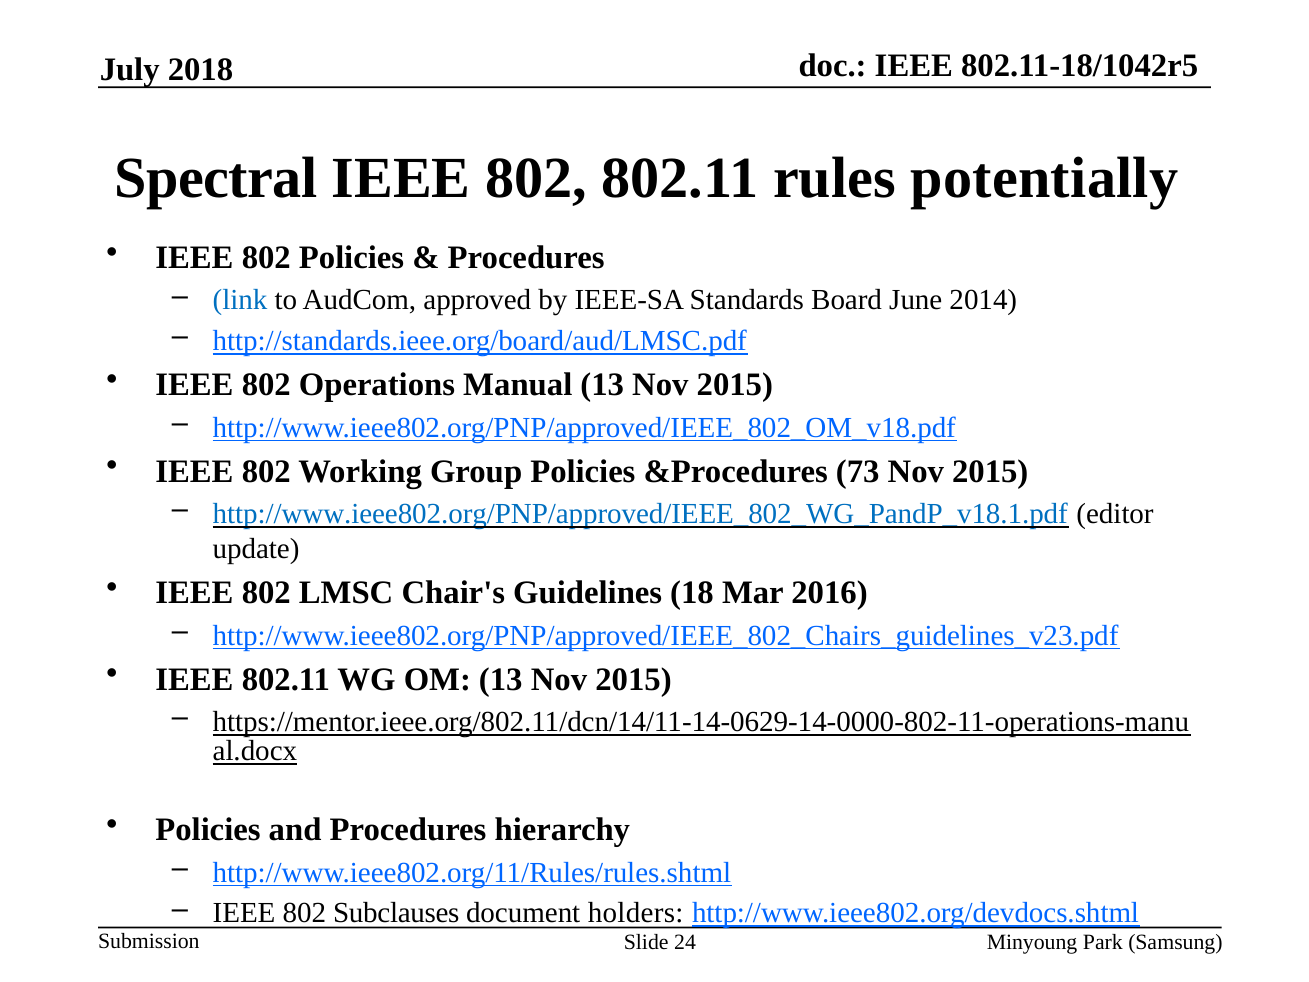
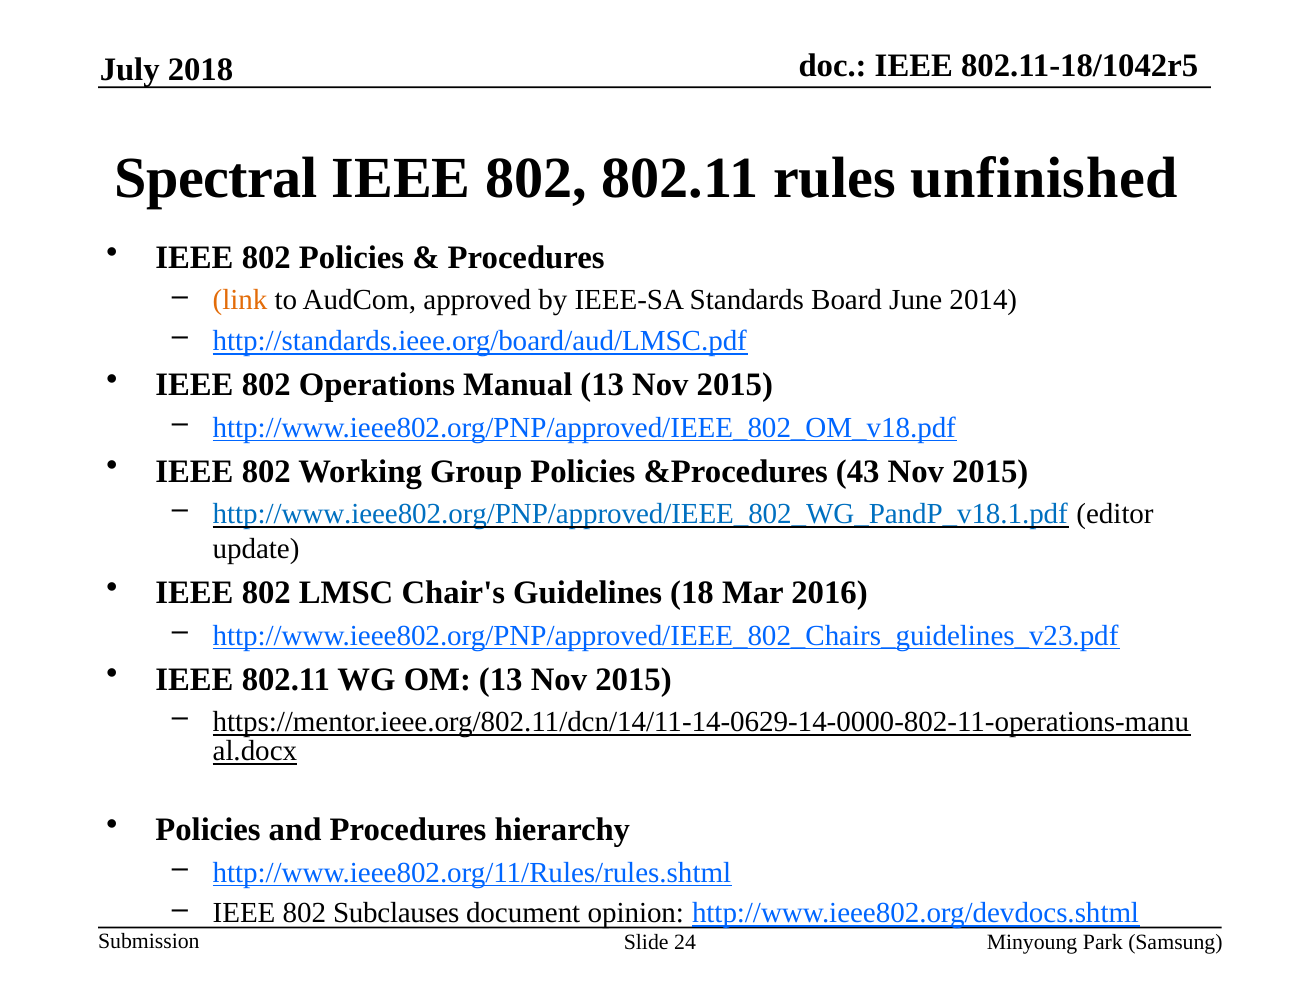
potentially: potentially -> unfinished
link colour: blue -> orange
73: 73 -> 43
holders: holders -> opinion
